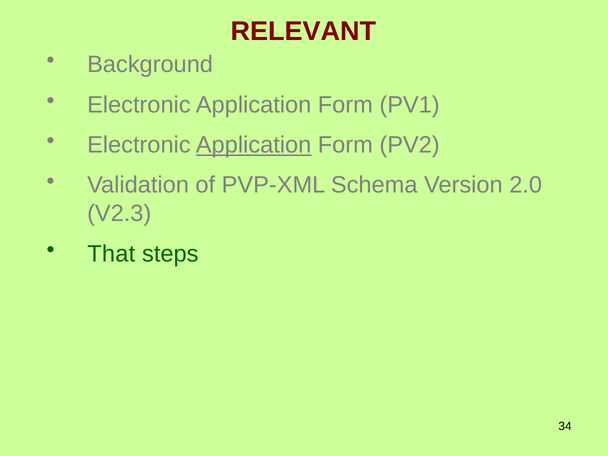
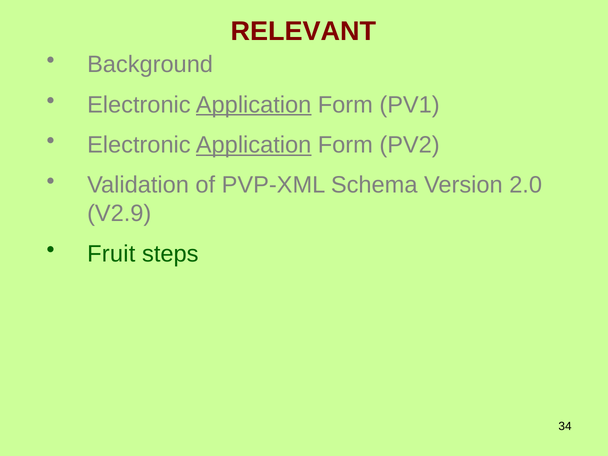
Application at (254, 105) underline: none -> present
V2.3: V2.3 -> V2.9
That: That -> Fruit
